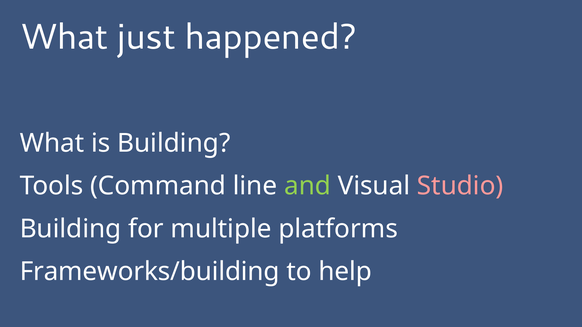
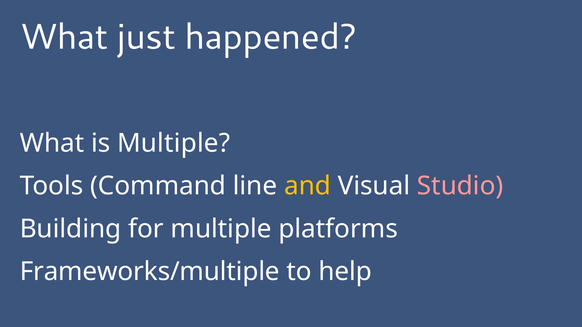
is Building: Building -> Multiple
and colour: light green -> yellow
Frameworks/building: Frameworks/building -> Frameworks/multiple
